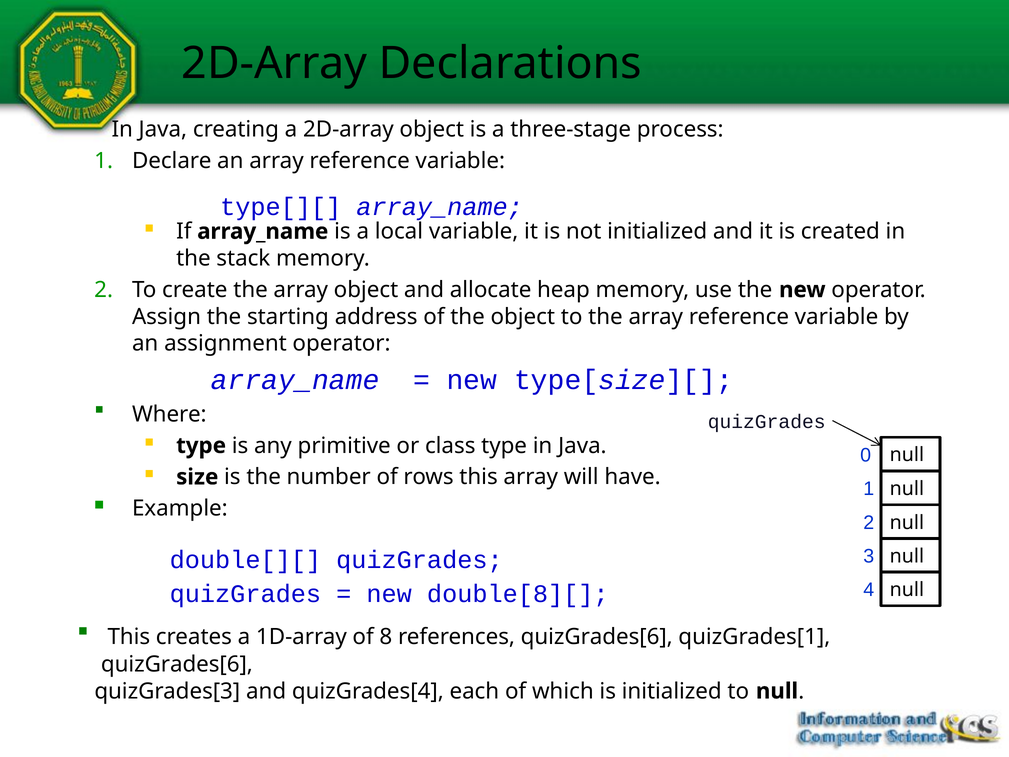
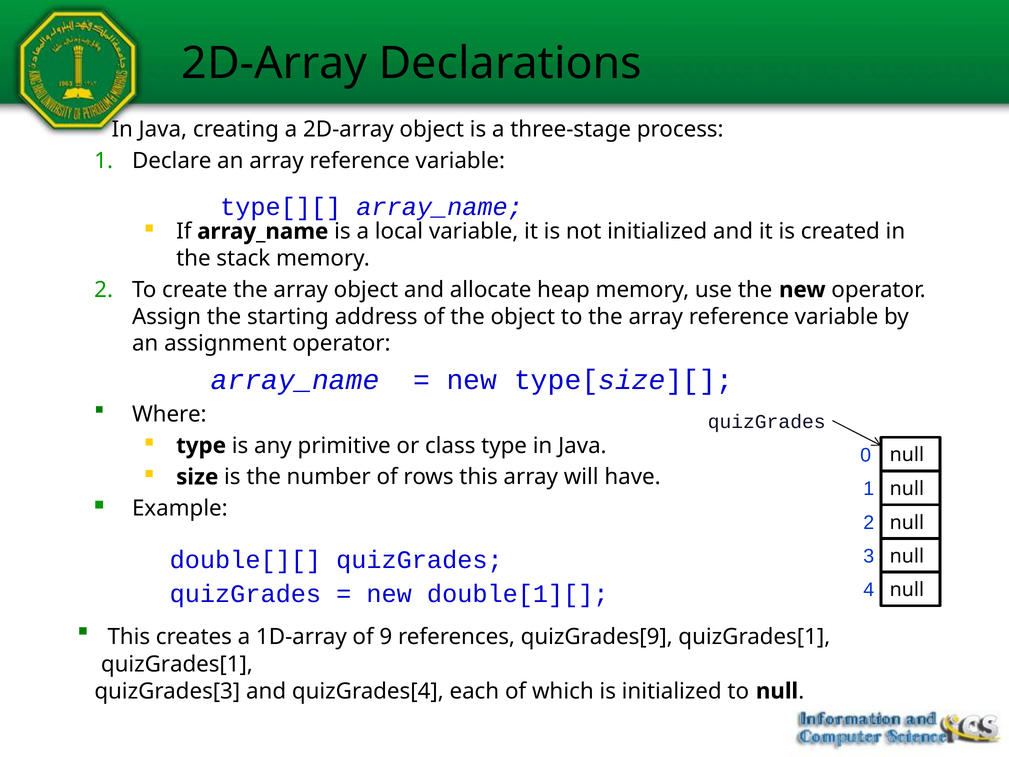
double[8][: double[8][ -> double[1][
8: 8 -> 9
references quizGrades[6: quizGrades[6 -> quizGrades[9
quizGrades[6 at (177, 664): quizGrades[6 -> quizGrades[1
